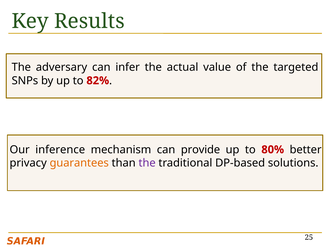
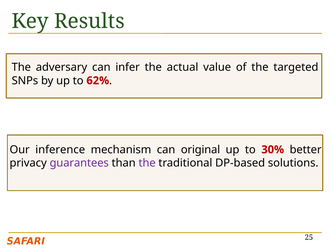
82%: 82% -> 62%
provide: provide -> original
80%: 80% -> 30%
guarantees colour: orange -> purple
